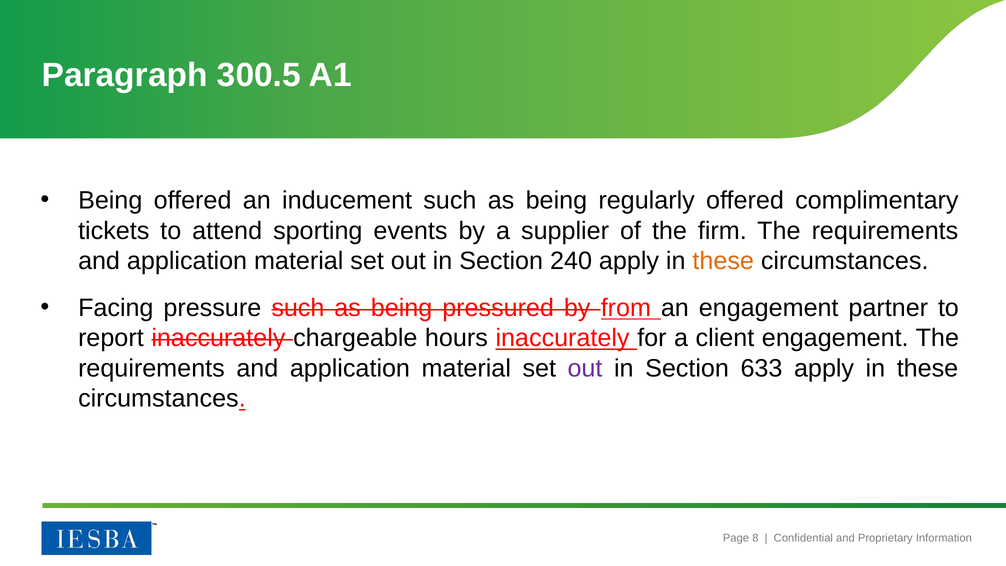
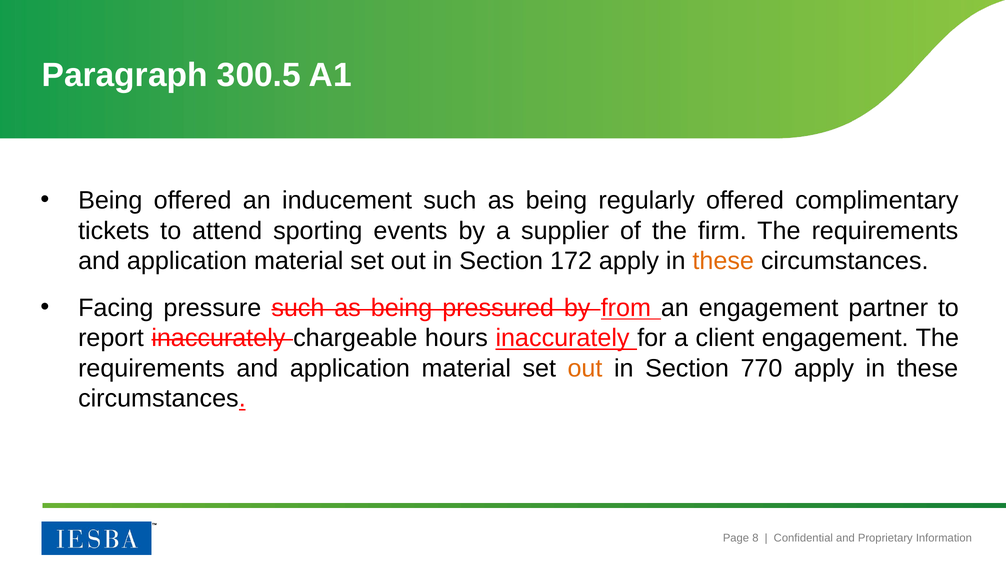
240: 240 -> 172
out at (585, 368) colour: purple -> orange
633: 633 -> 770
